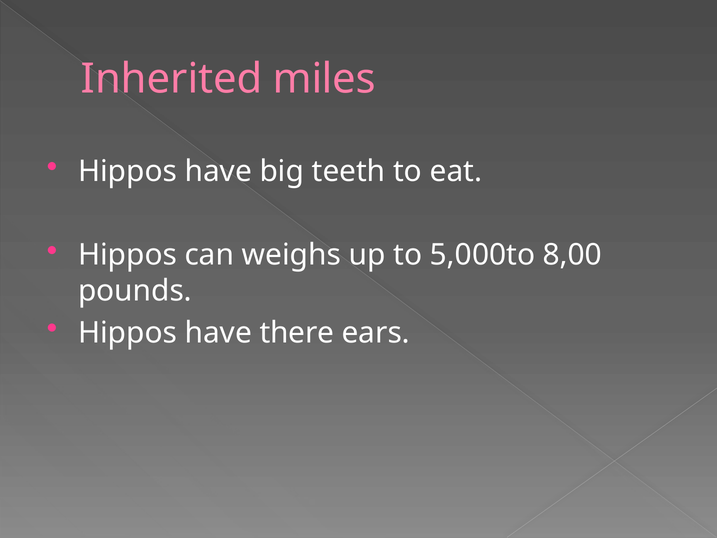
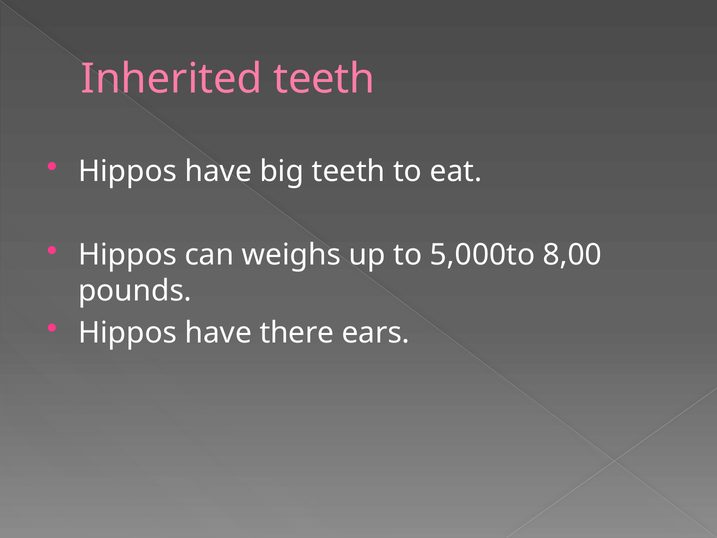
Inherited miles: miles -> teeth
